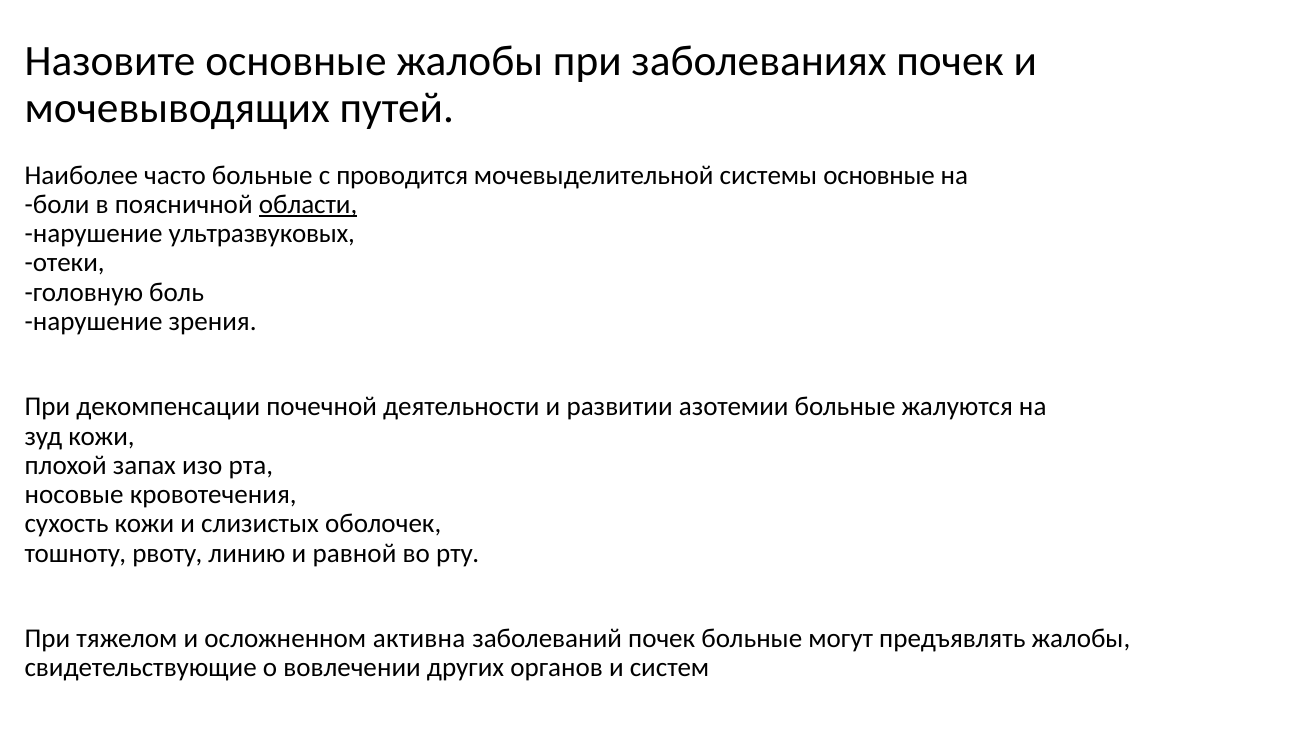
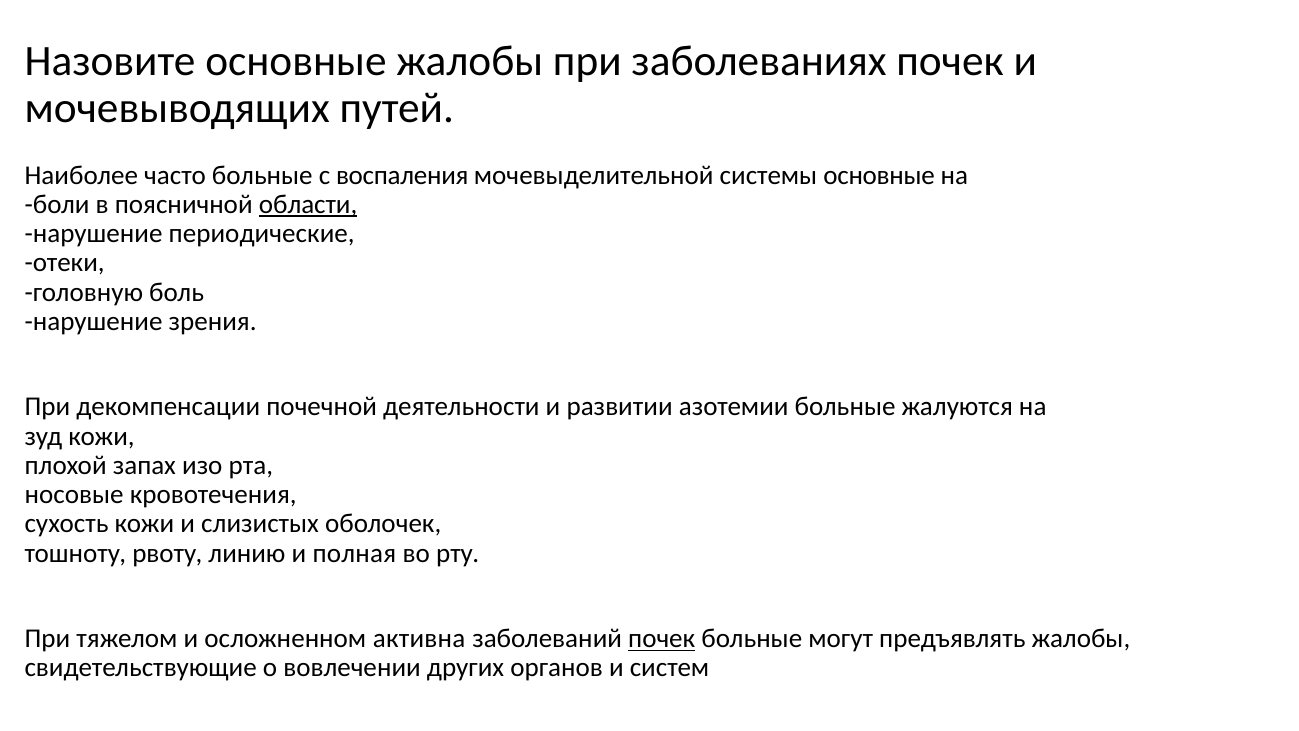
проводится: проводится -> воспаления
ультразвуковых: ультразвуковых -> периодические
равной: равной -> полная
почек at (662, 638) underline: none -> present
